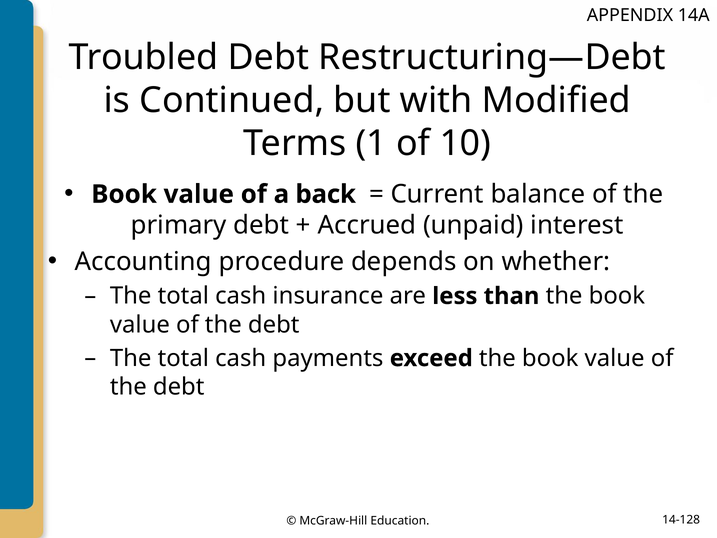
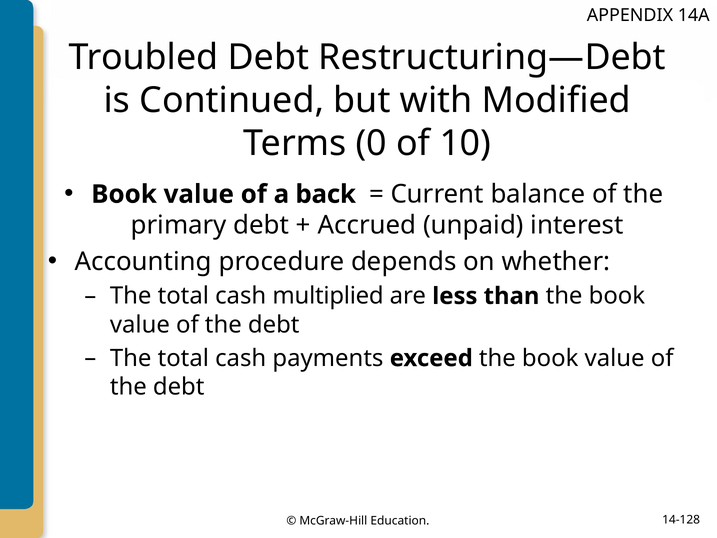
1: 1 -> 0
insurance: insurance -> multiplied
